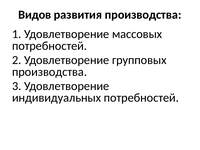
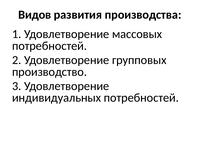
производства at (49, 72): производства -> производство
